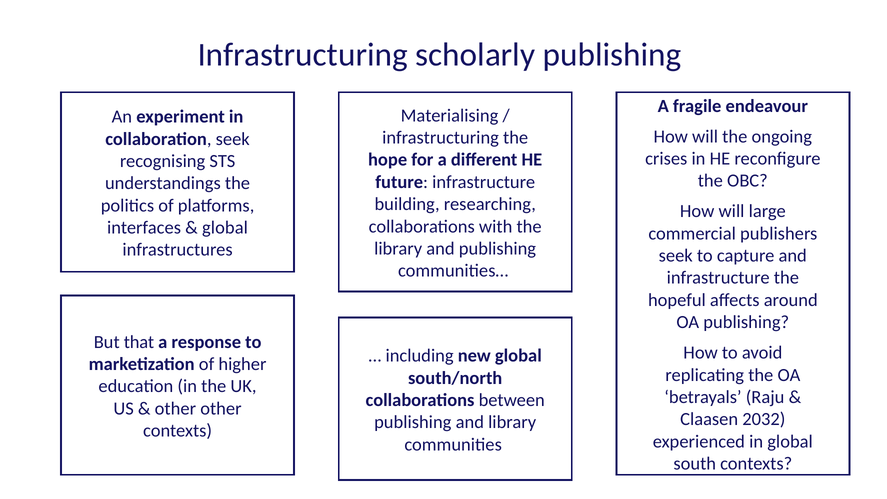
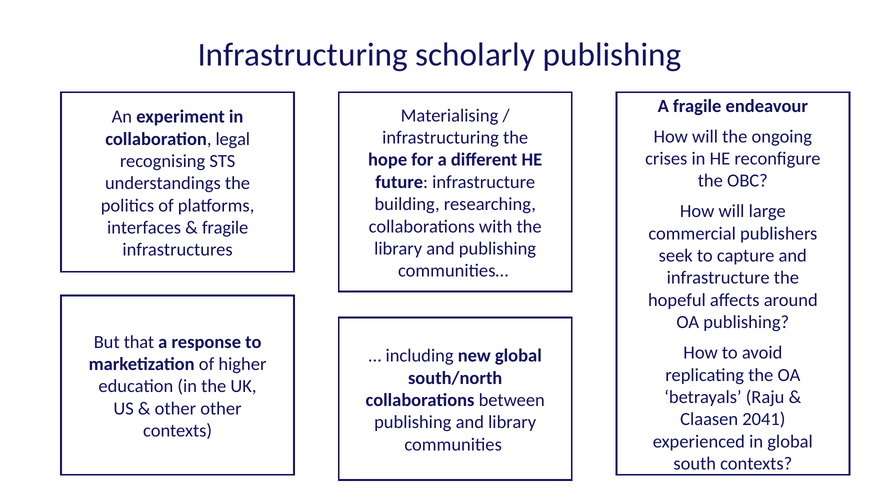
collaboration seek: seek -> legal
global at (225, 228): global -> fragile
2032: 2032 -> 2041
